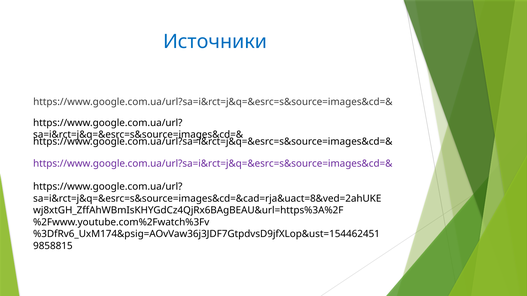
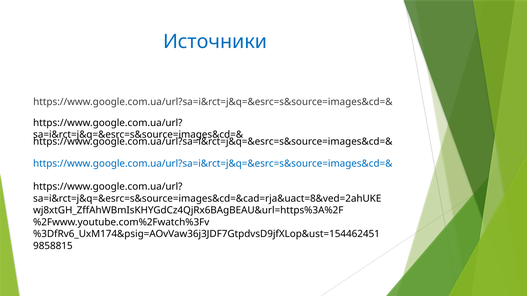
https://www.google.com.ua/url?sa=i&rct=j&q=&esrc=s&source=images&cd=& at (213, 164) colour: purple -> blue
